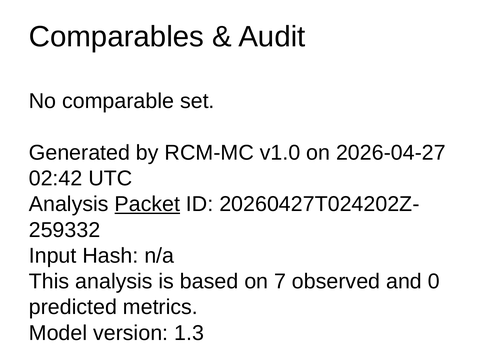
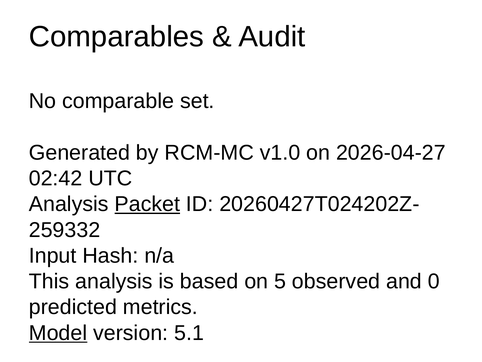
7: 7 -> 5
Model underline: none -> present
1.3: 1.3 -> 5.1
